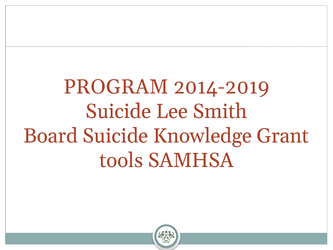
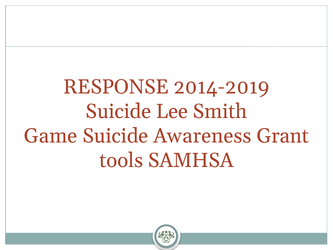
PROGRAM: PROGRAM -> RESPONSE
Board: Board -> Game
Knowledge: Knowledge -> Awareness
